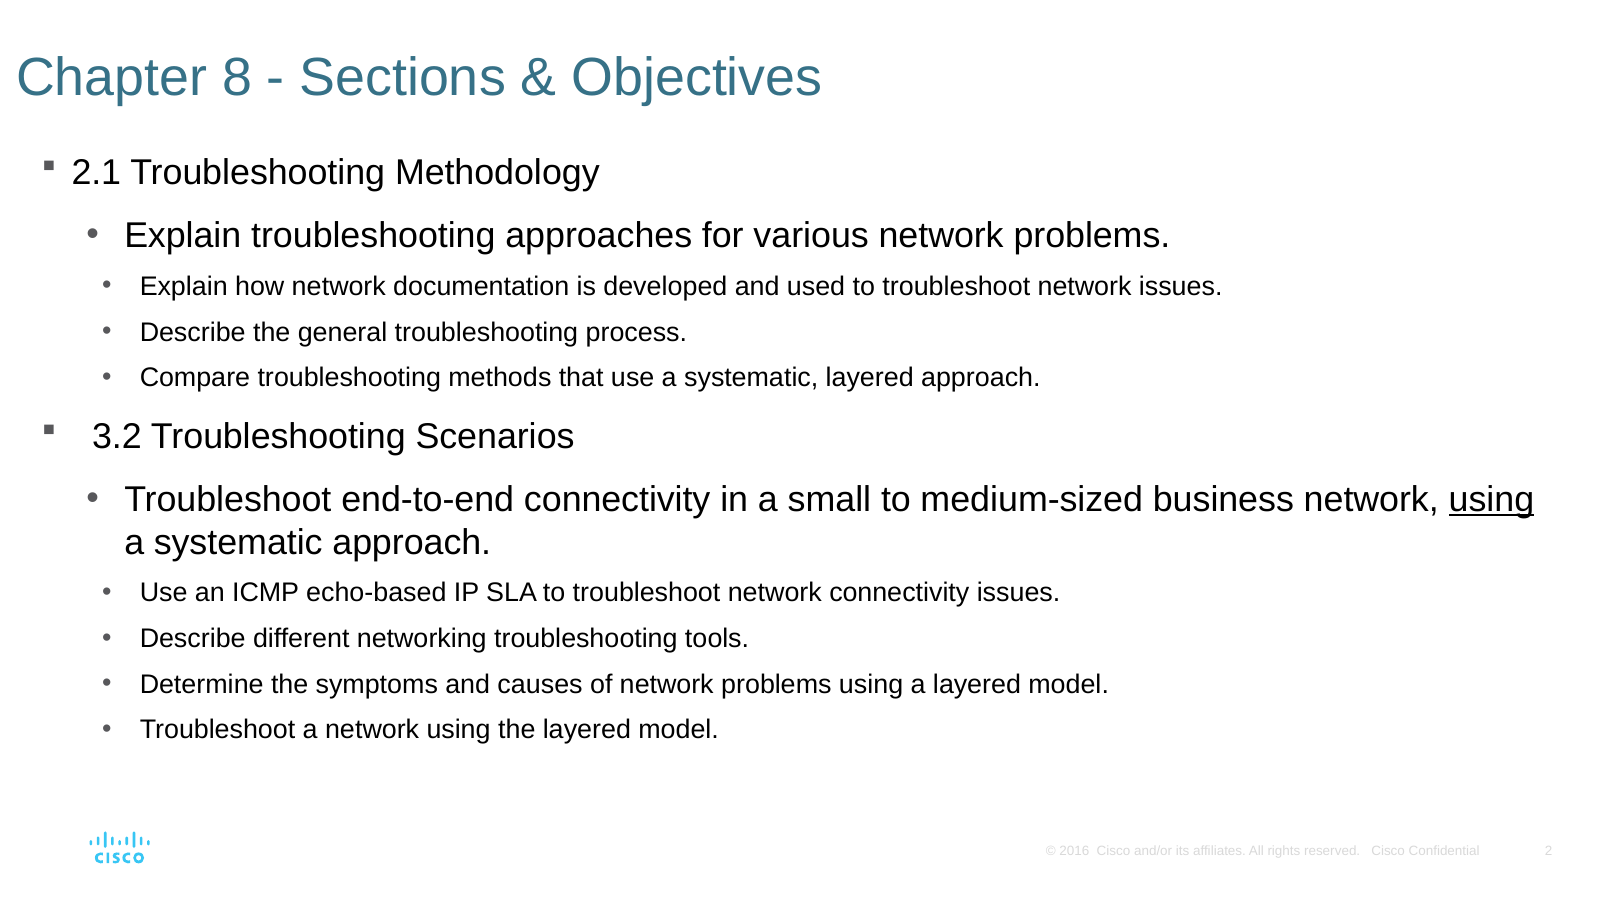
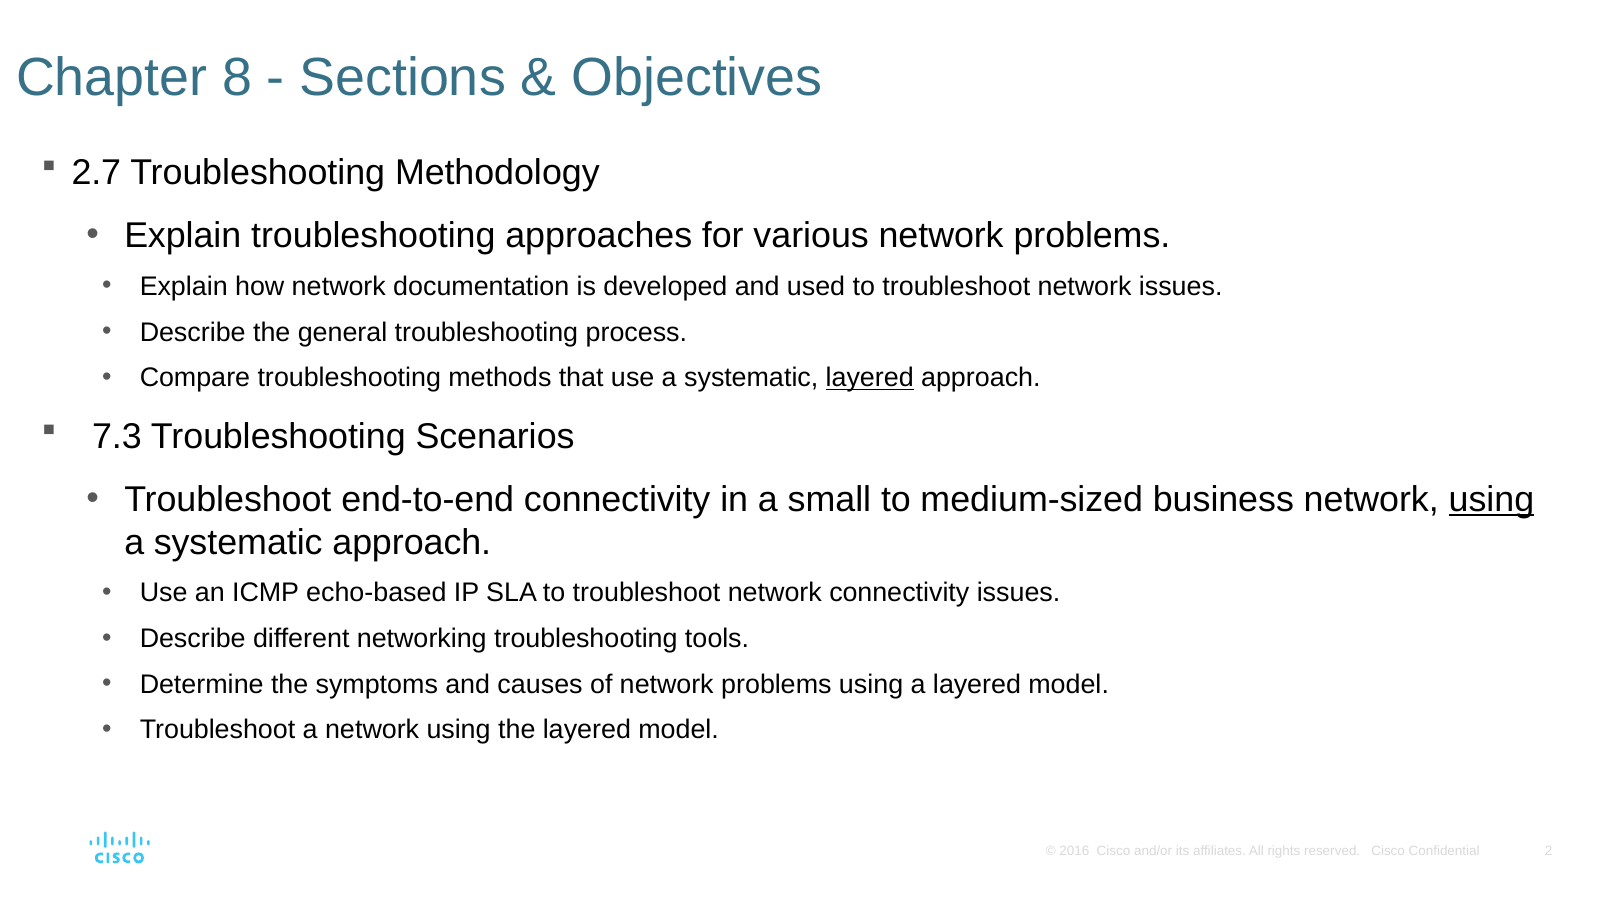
2.1: 2.1 -> 2.7
layered at (870, 378) underline: none -> present
3.2: 3.2 -> 7.3
